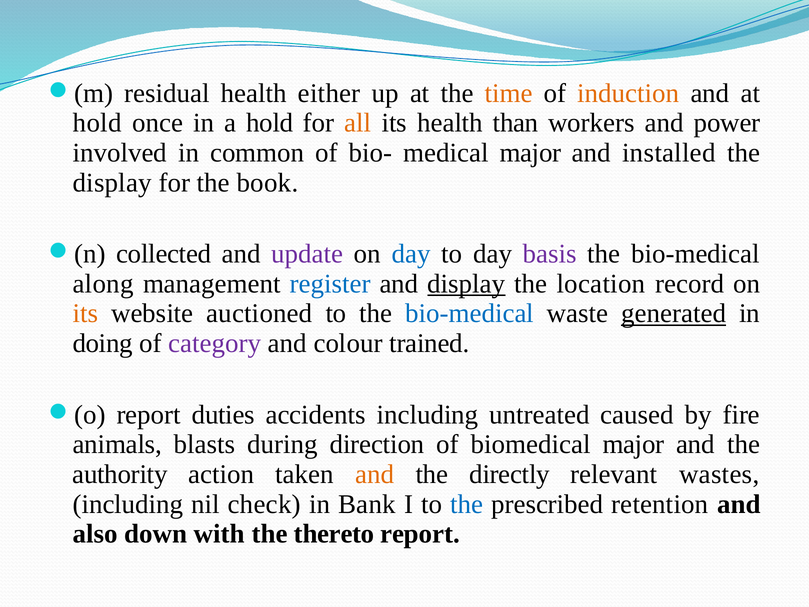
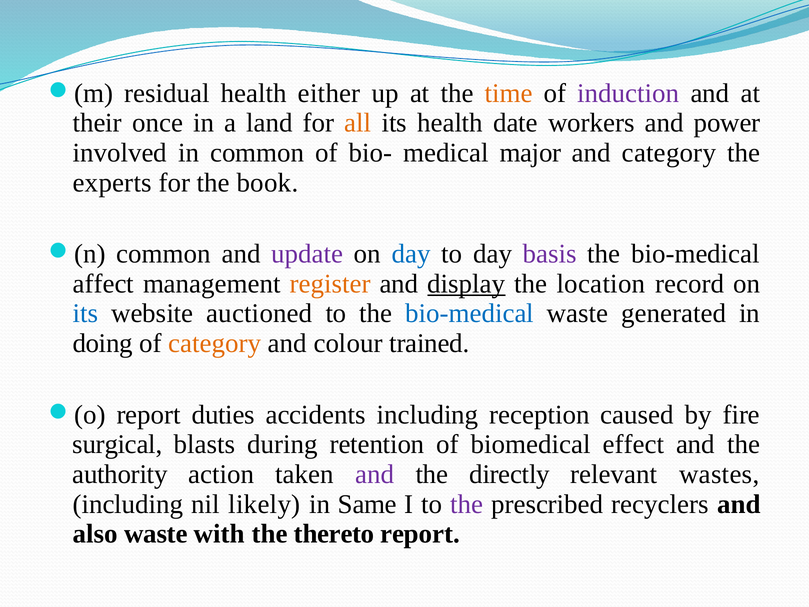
induction colour: orange -> purple
hold at (97, 123): hold -> their
a hold: hold -> land
than: than -> date
and installed: installed -> category
display at (112, 183): display -> experts
collected at (164, 254): collected -> common
along: along -> affect
register colour: blue -> orange
its at (85, 313) colour: orange -> blue
generated underline: present -> none
category at (215, 343) colour: purple -> orange
untreated: untreated -> reception
animals: animals -> surgical
direction: direction -> retention
biomedical major: major -> effect
and at (375, 474) colour: orange -> purple
check: check -> likely
Bank: Bank -> Same
the at (467, 504) colour: blue -> purple
retention: retention -> recyclers
also down: down -> waste
